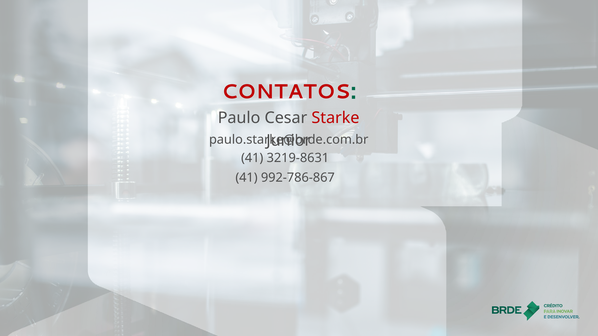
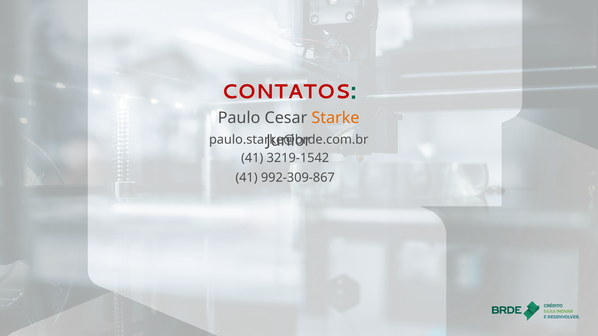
Starke colour: red -> orange
3219-8631: 3219-8631 -> 3219-1542
992-786-867: 992-786-867 -> 992-309-867
